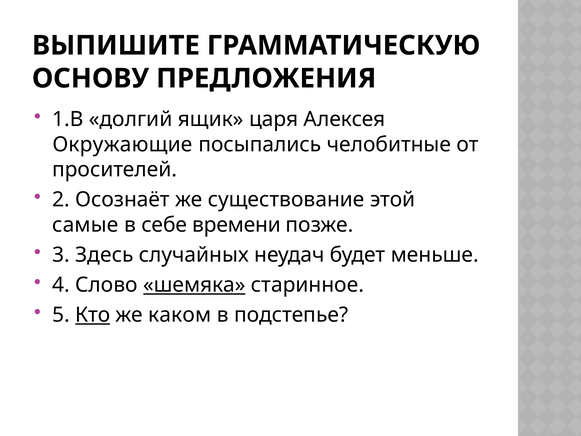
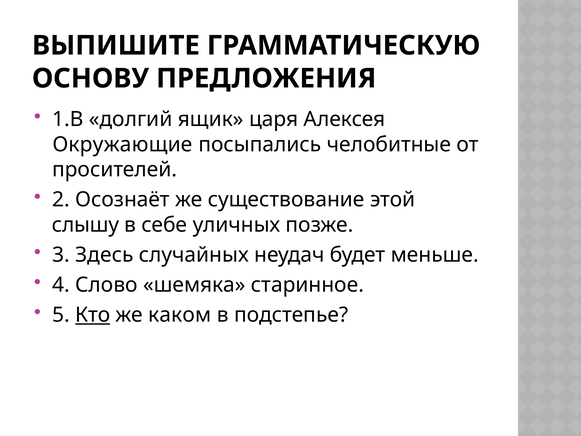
самые: самые -> слышу
времени: времени -> уличных
шемяка underline: present -> none
